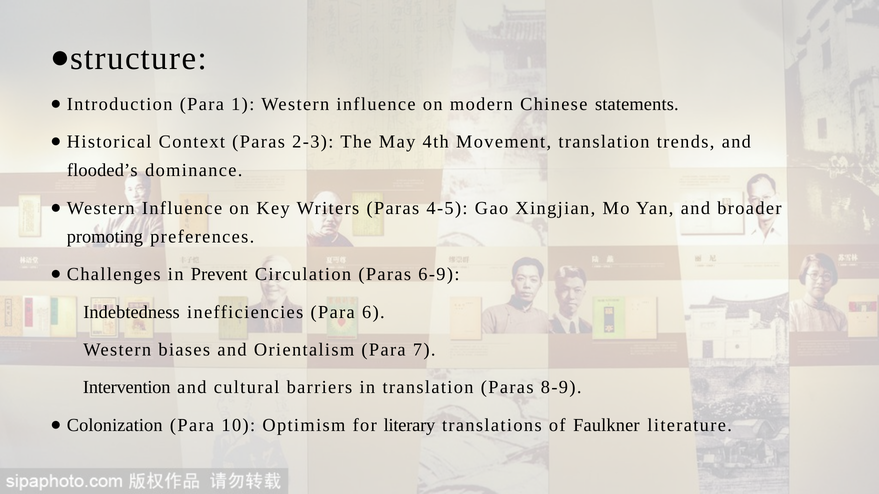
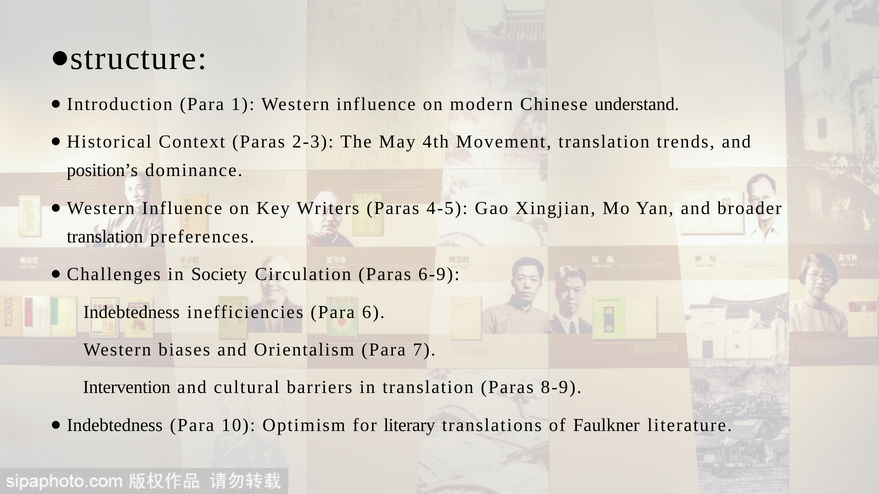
statements: statements -> understand
flooded’s: flooded’s -> position’s
promoting at (105, 237): promoting -> translation
Prevent: Prevent -> Society
Colonization at (115, 425): Colonization -> Indebtedness
